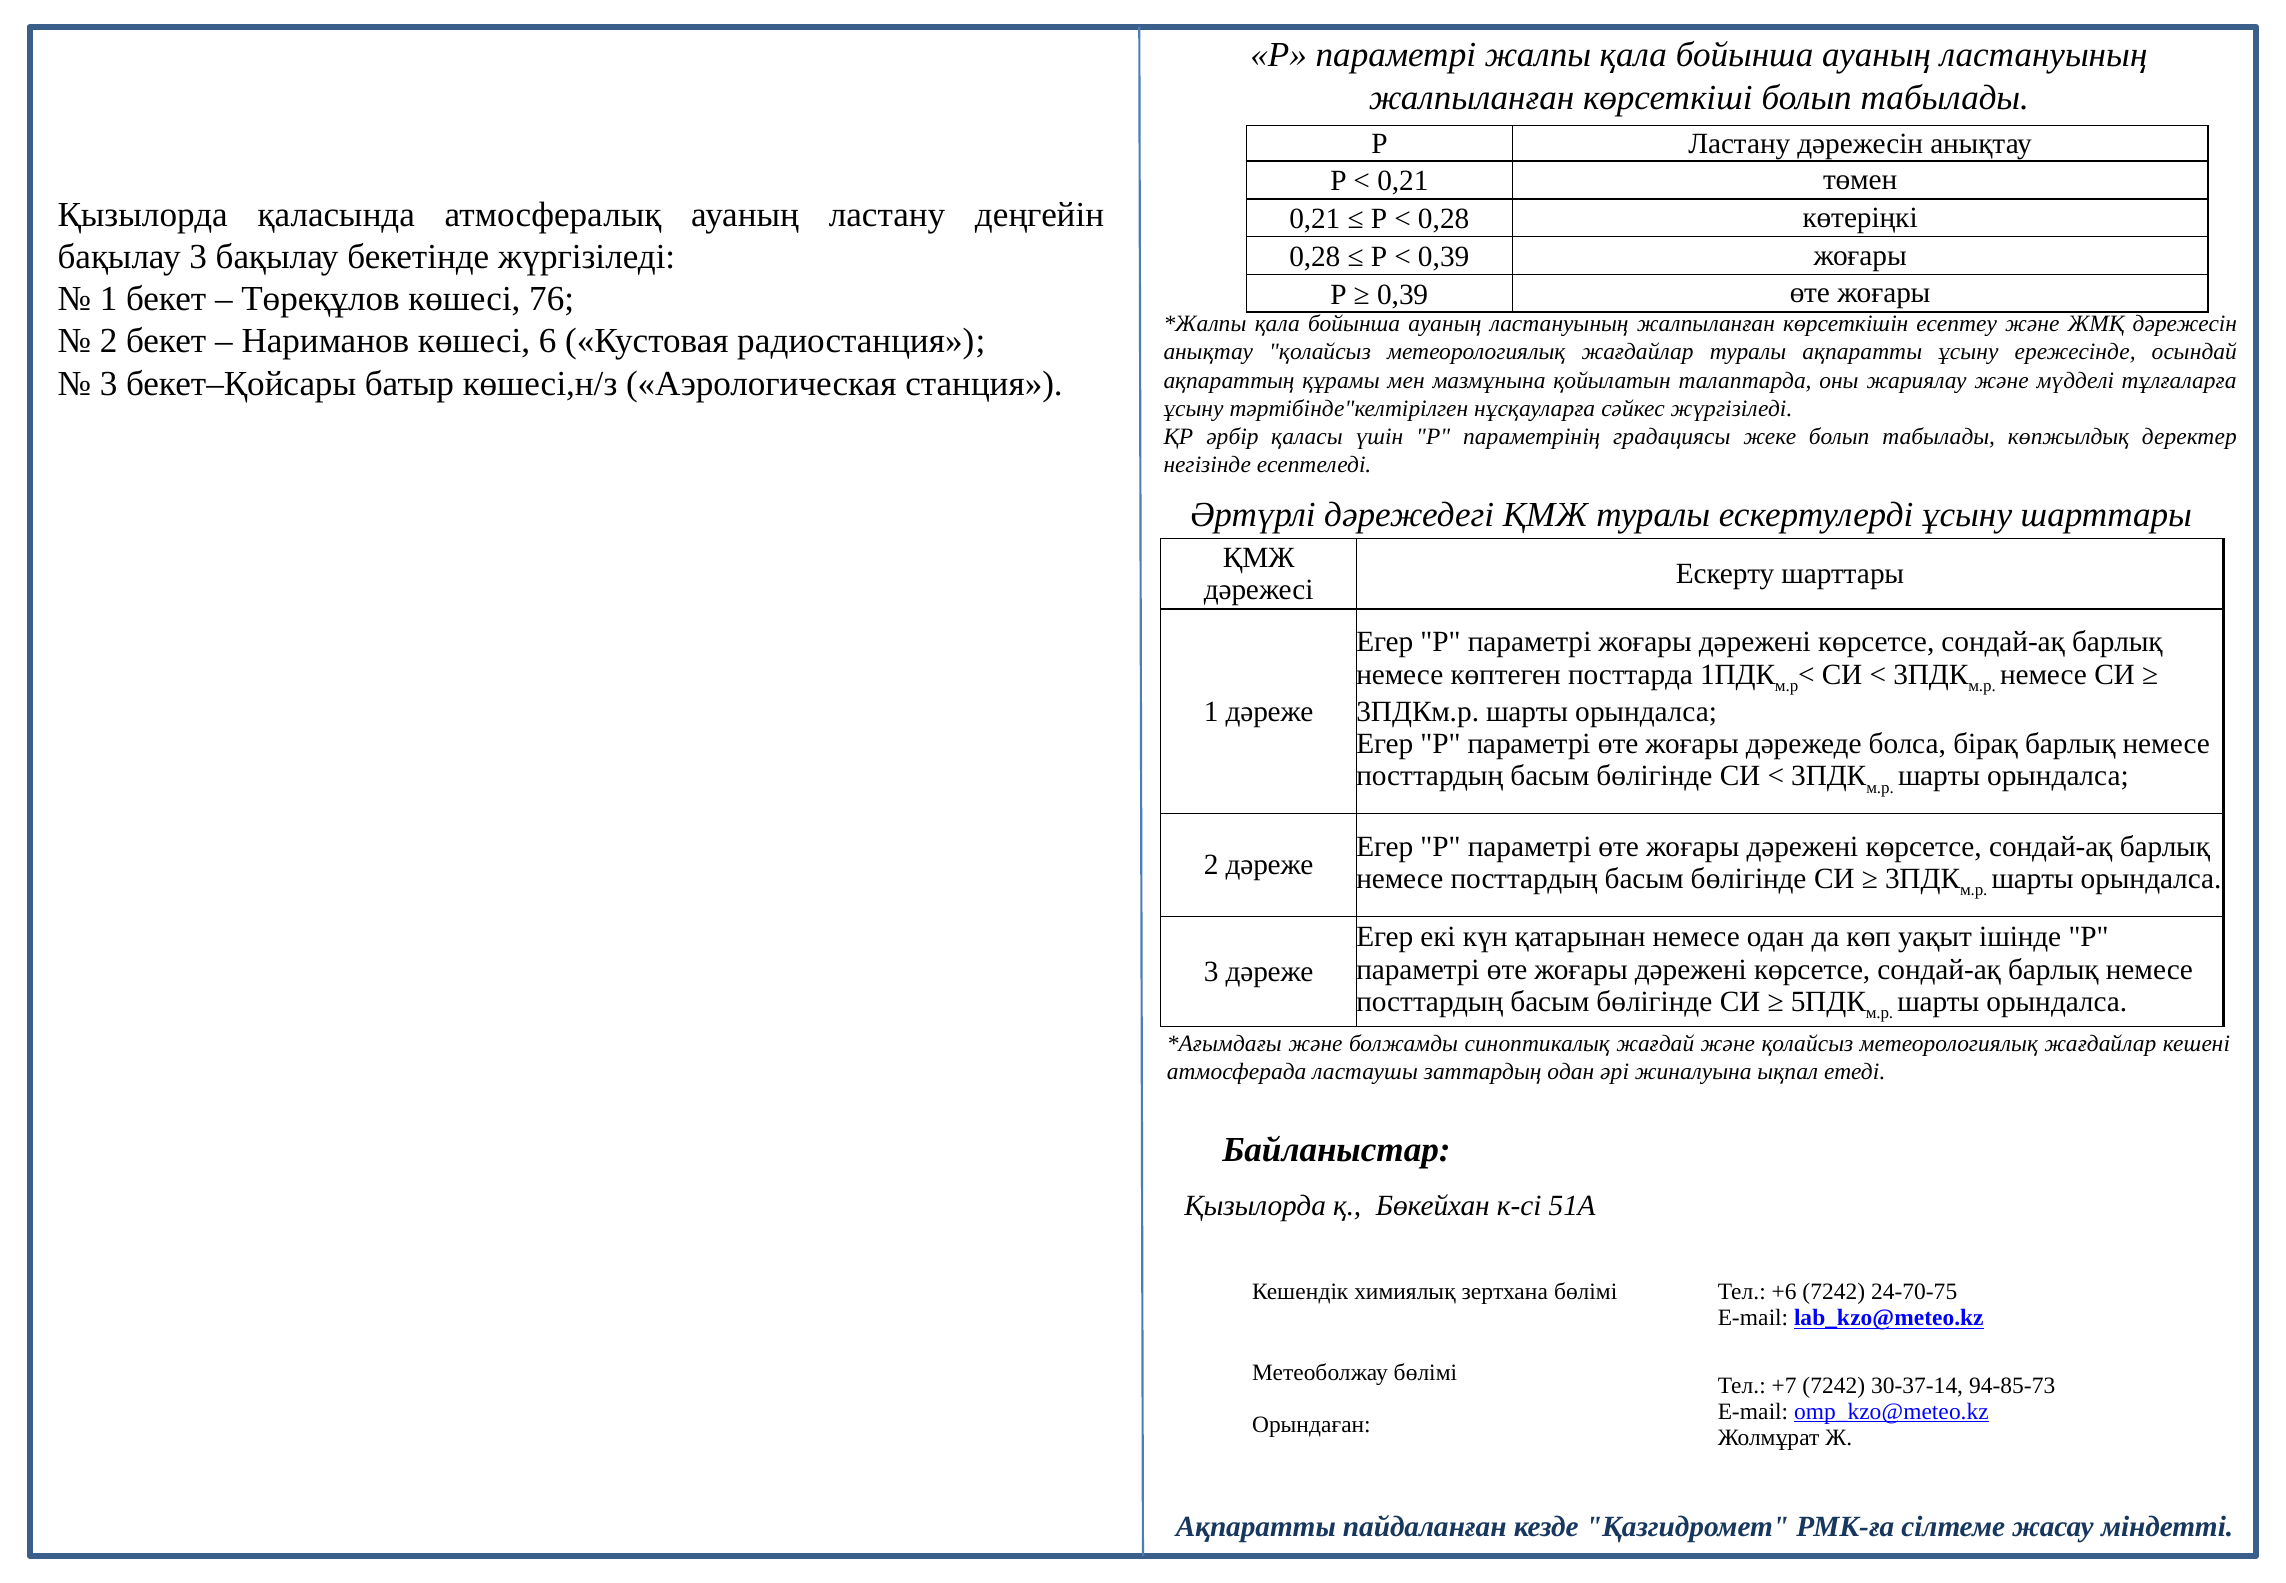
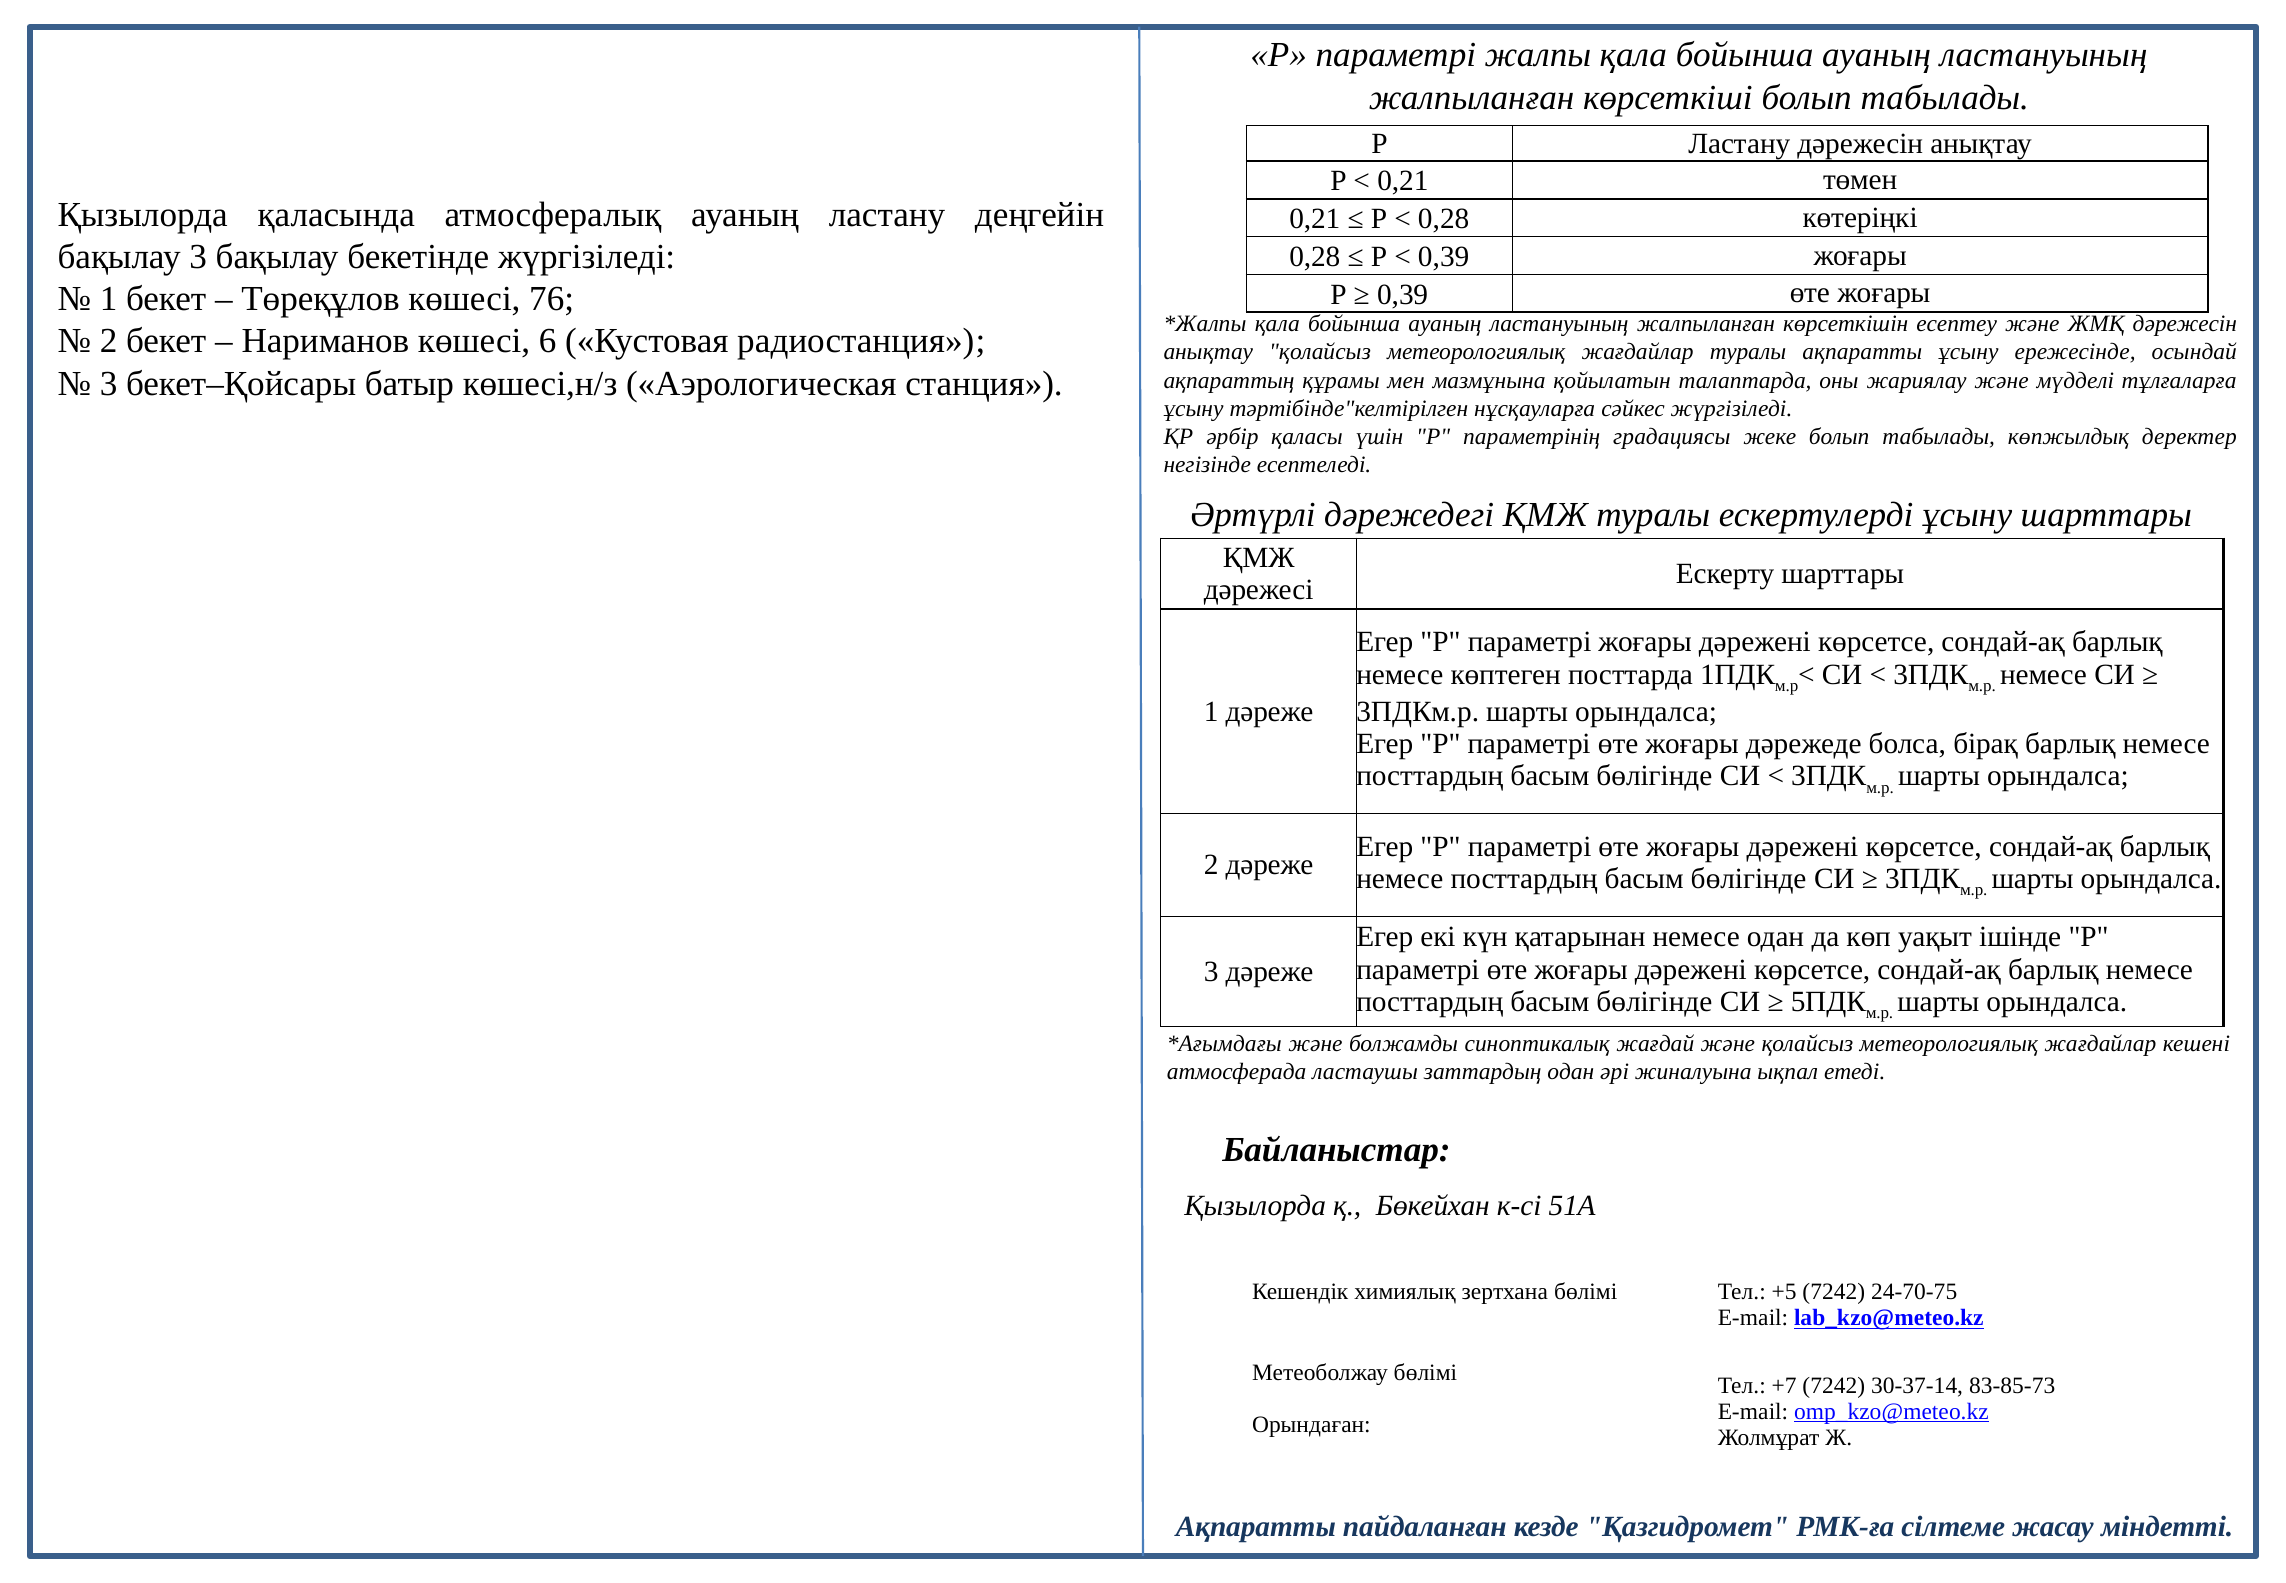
+6: +6 -> +5
94-85-73: 94-85-73 -> 83-85-73
